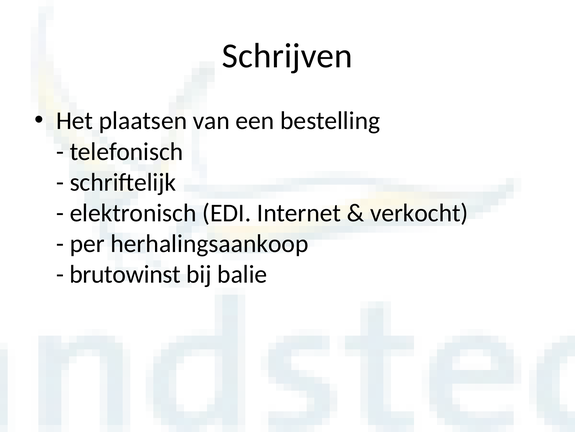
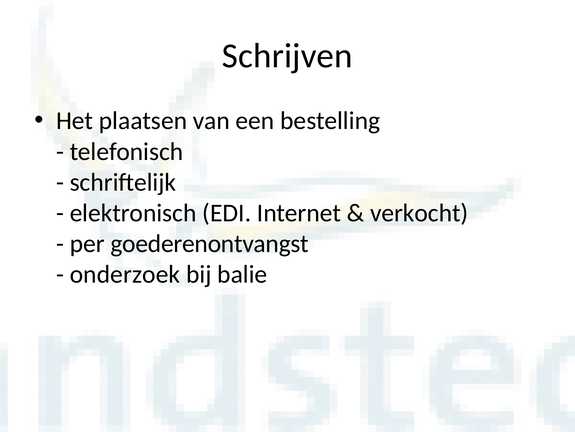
herhalingsaankoop: herhalingsaankoop -> goederenontvangst
brutowinst: brutowinst -> onderzoek
